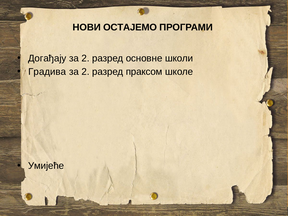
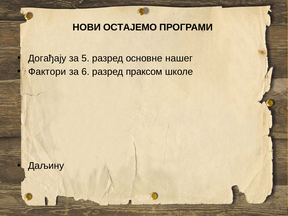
2 at (85, 58): 2 -> 5
школи: школи -> нашег
Градива: Градива -> Фактори
2 at (85, 72): 2 -> 6
Умијеће: Умијеће -> Даљину
